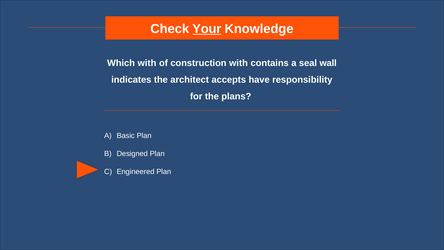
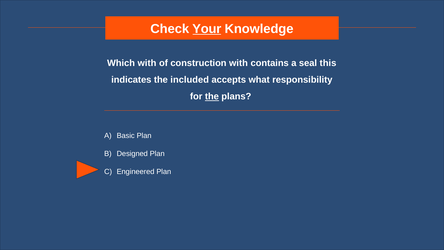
wall: wall -> this
architect: architect -> included
have: have -> what
the at (212, 97) underline: none -> present
